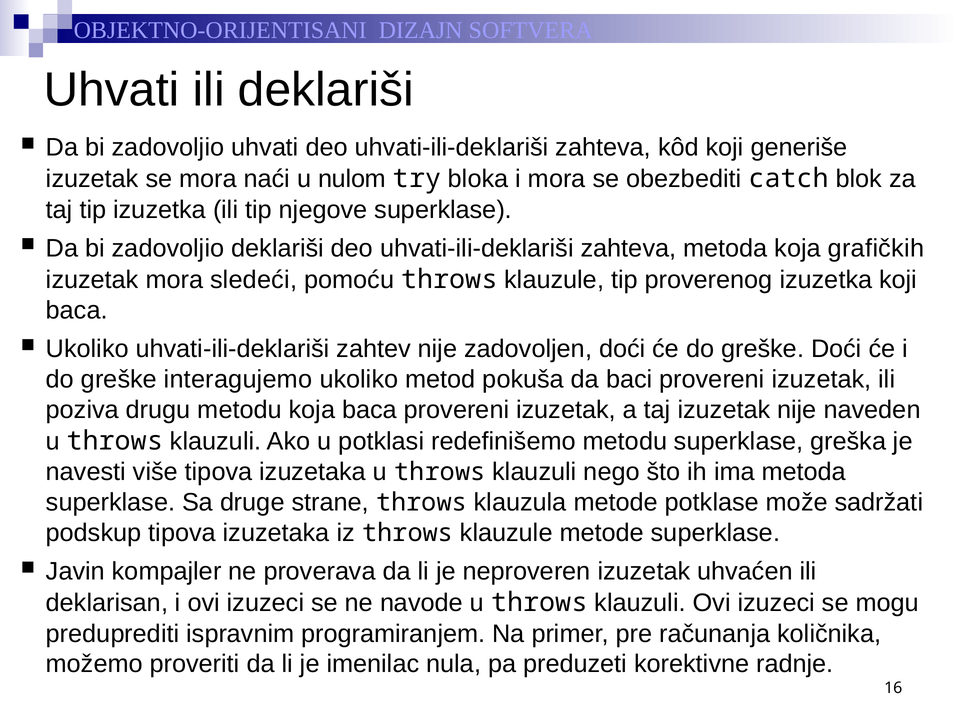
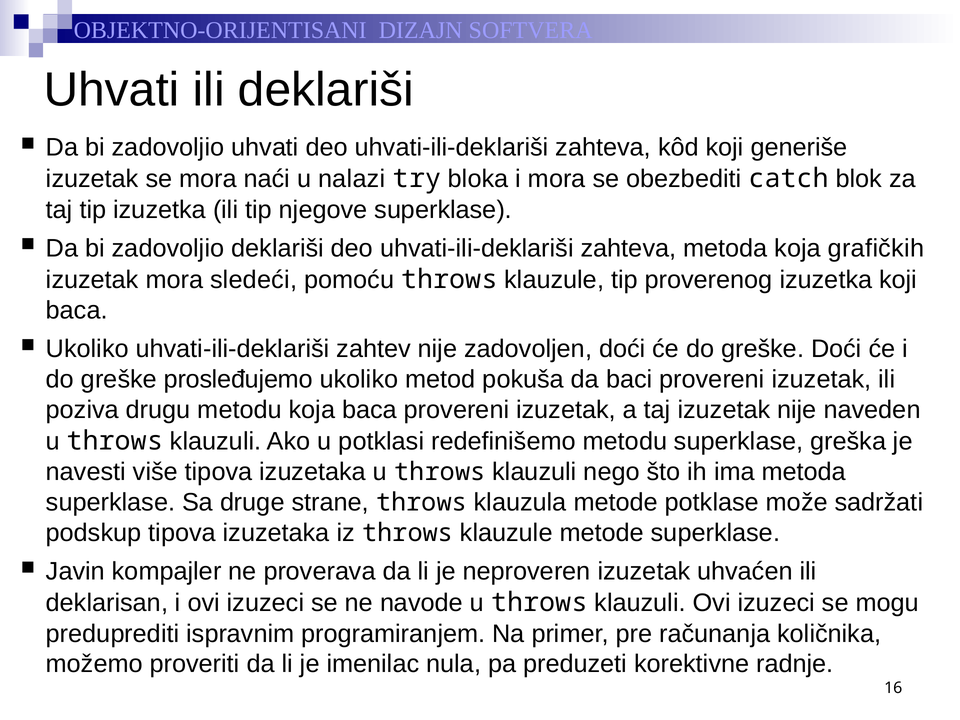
nulom: nulom -> nalazi
interagujemo: interagujemo -> prosleđujemo
